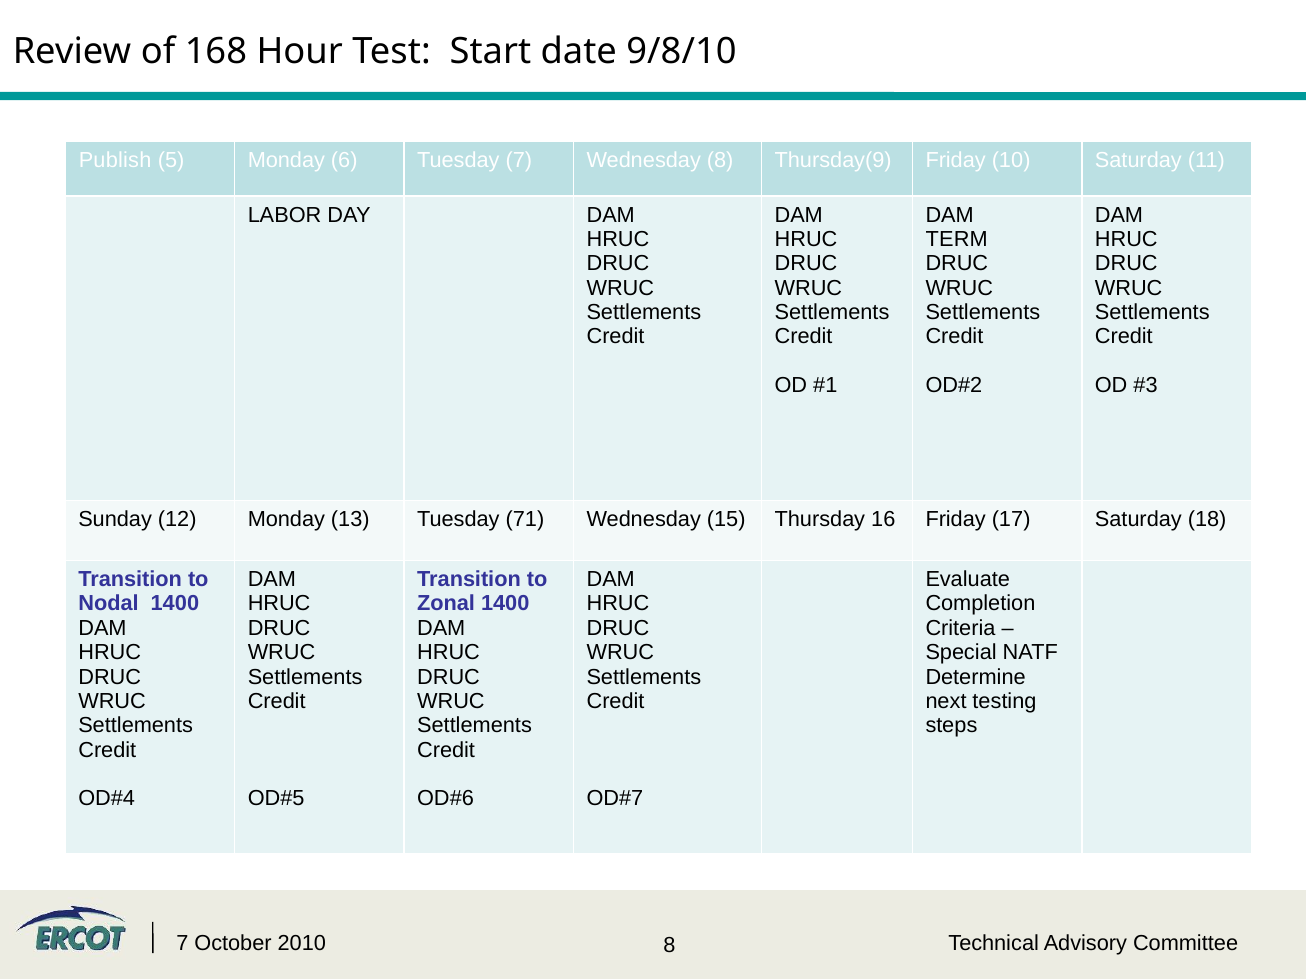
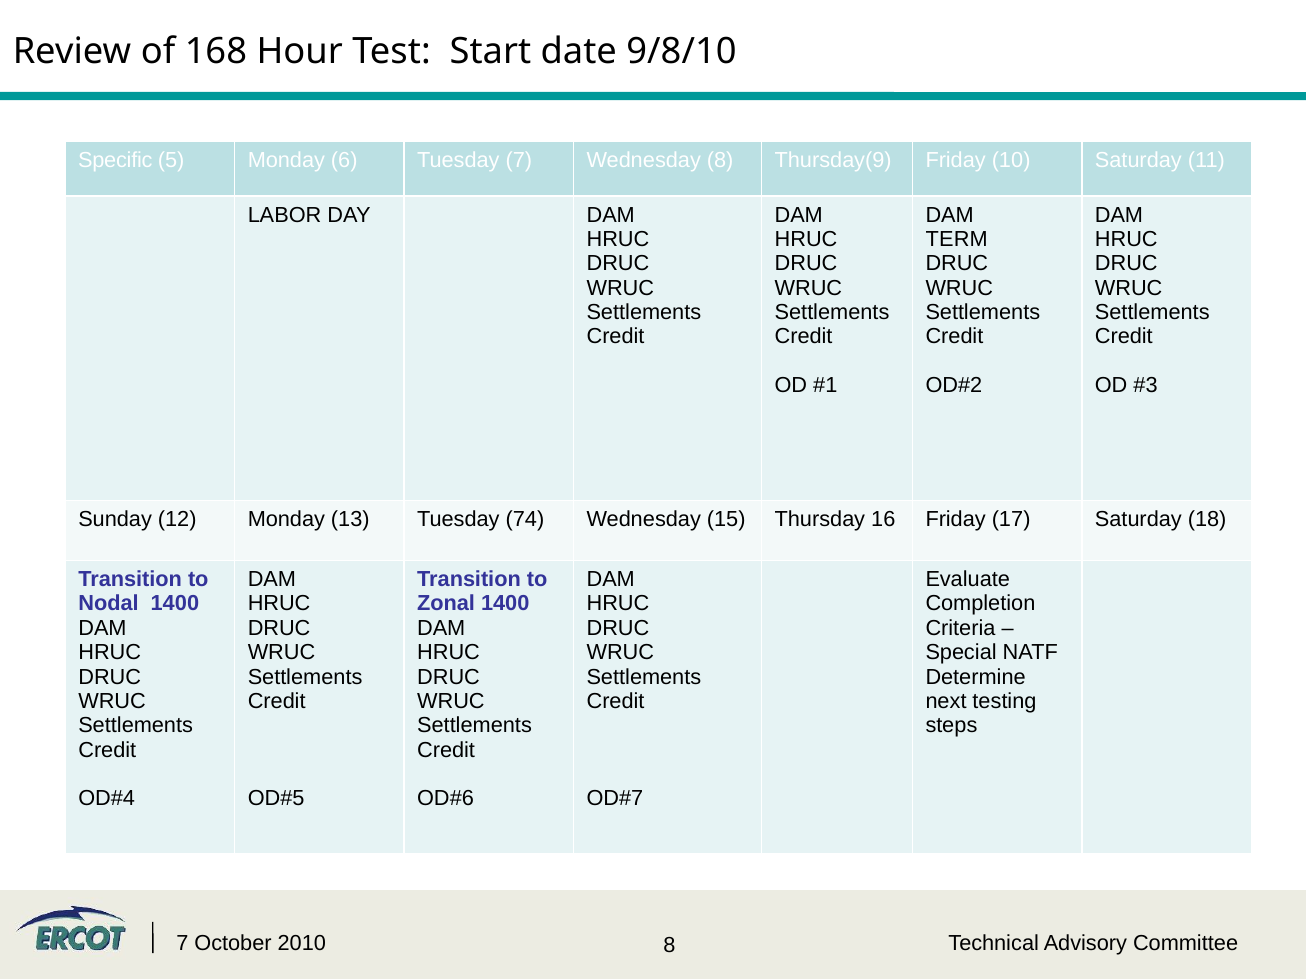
Publish: Publish -> Specific
71: 71 -> 74
